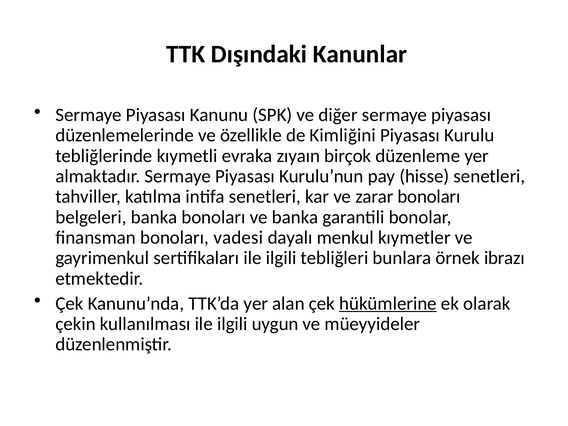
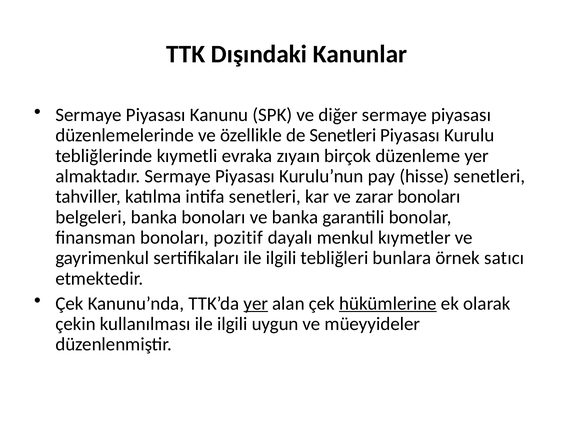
de Kimliğini: Kimliğini -> Senetleri
vadesi: vadesi -> pozitif
ibrazı: ibrazı -> satıcı
yer at (256, 303) underline: none -> present
